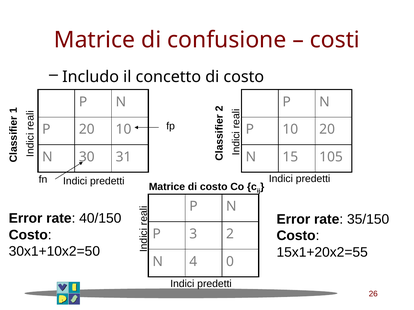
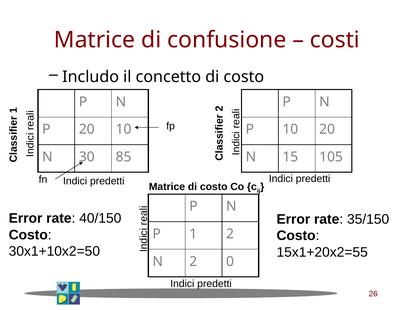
31: 31 -> 85
P 3: 3 -> 1
N 4: 4 -> 2
